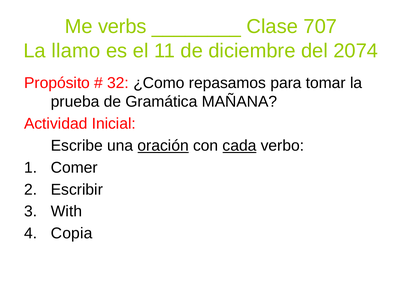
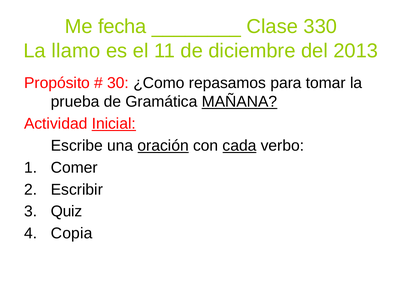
verbs: verbs -> fecha
707: 707 -> 330
2074: 2074 -> 2013
32: 32 -> 30
MAÑANA underline: none -> present
Inicial underline: none -> present
With: With -> Quiz
